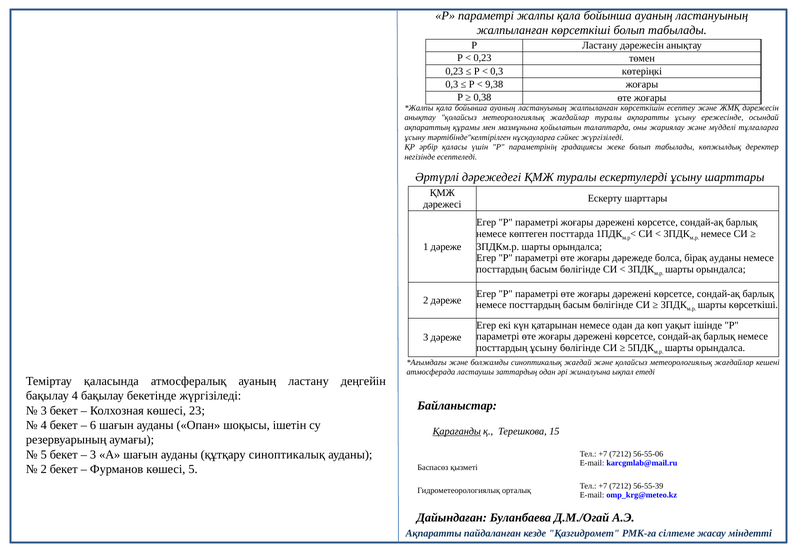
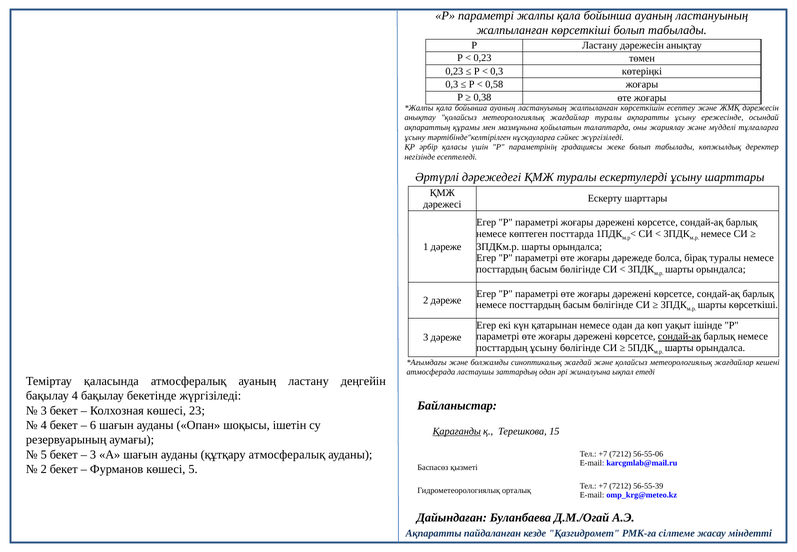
9,38: 9,38 -> 0,58
бірақ ауданы: ауданы -> туралы
сондай-ақ at (680, 336) underline: none -> present
құтқару синоптикалық: синоптикалық -> атмосфералық
